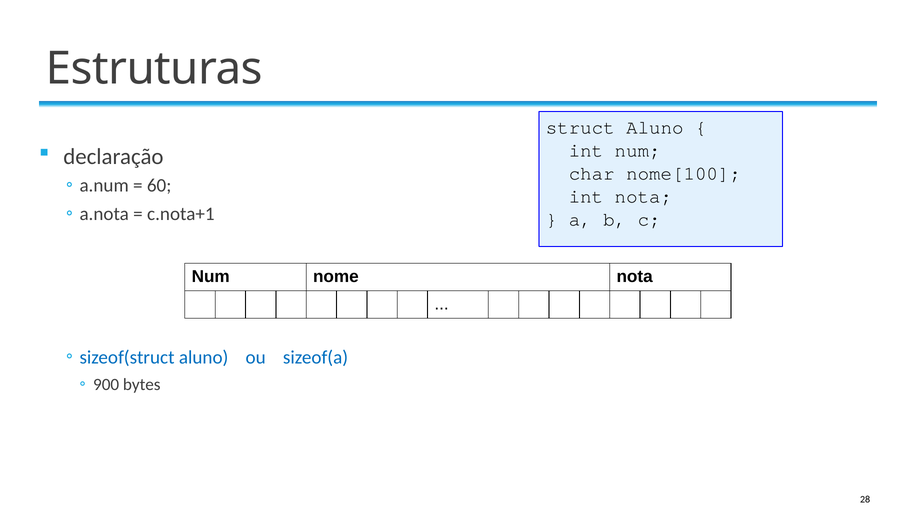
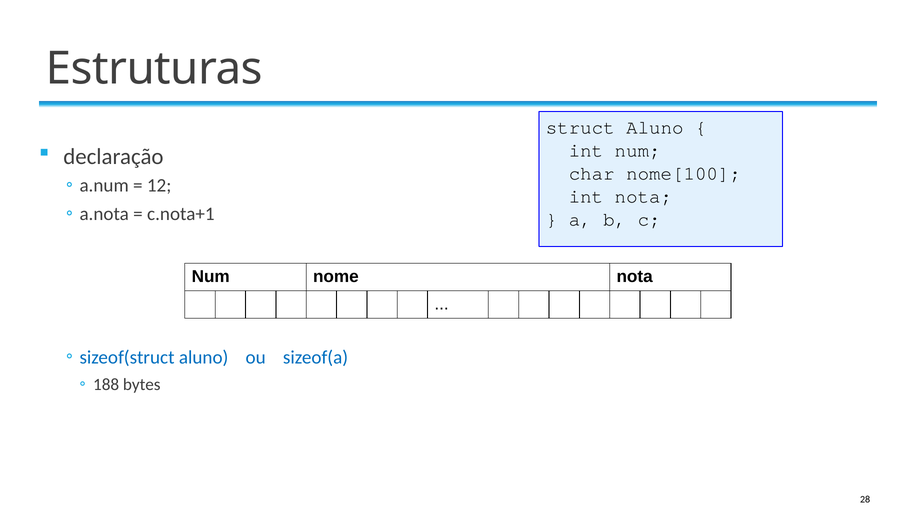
60: 60 -> 12
900: 900 -> 188
